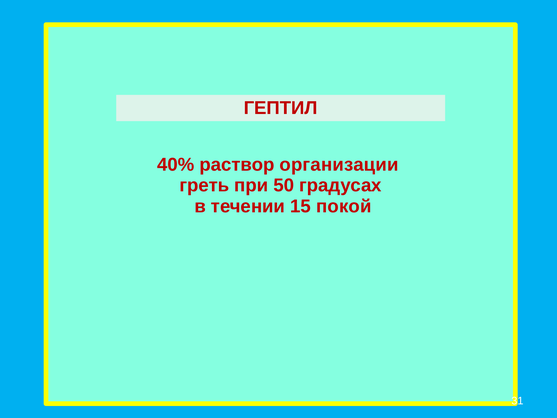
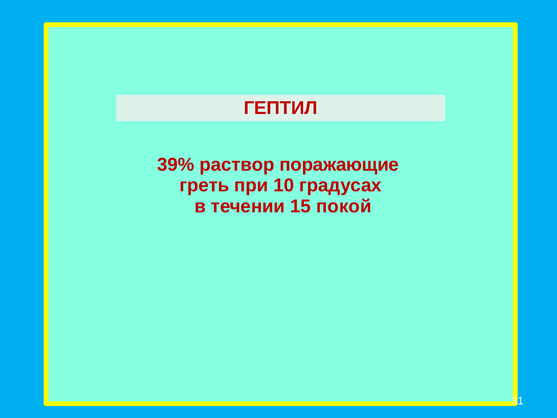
40%: 40% -> 39%
организации: организации -> поражающие
50: 50 -> 10
